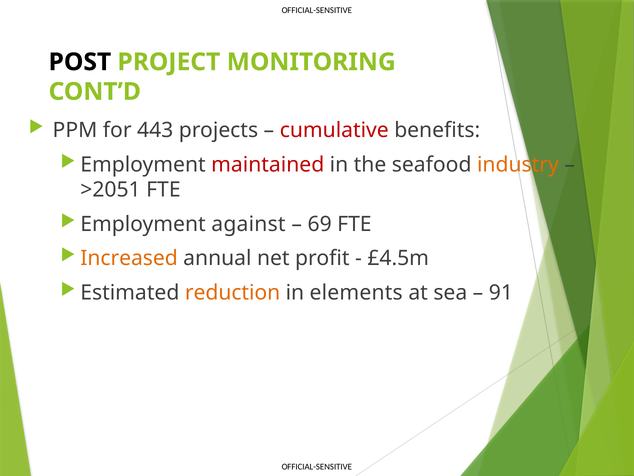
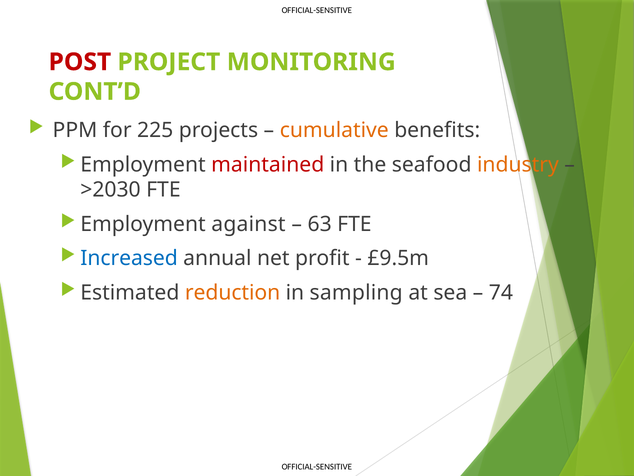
POST colour: black -> red
443: 443 -> 225
cumulative colour: red -> orange
>2051: >2051 -> >2030
69: 69 -> 63
Increased colour: orange -> blue
£4.5m: £4.5m -> £9.5m
elements: elements -> sampling
91: 91 -> 74
